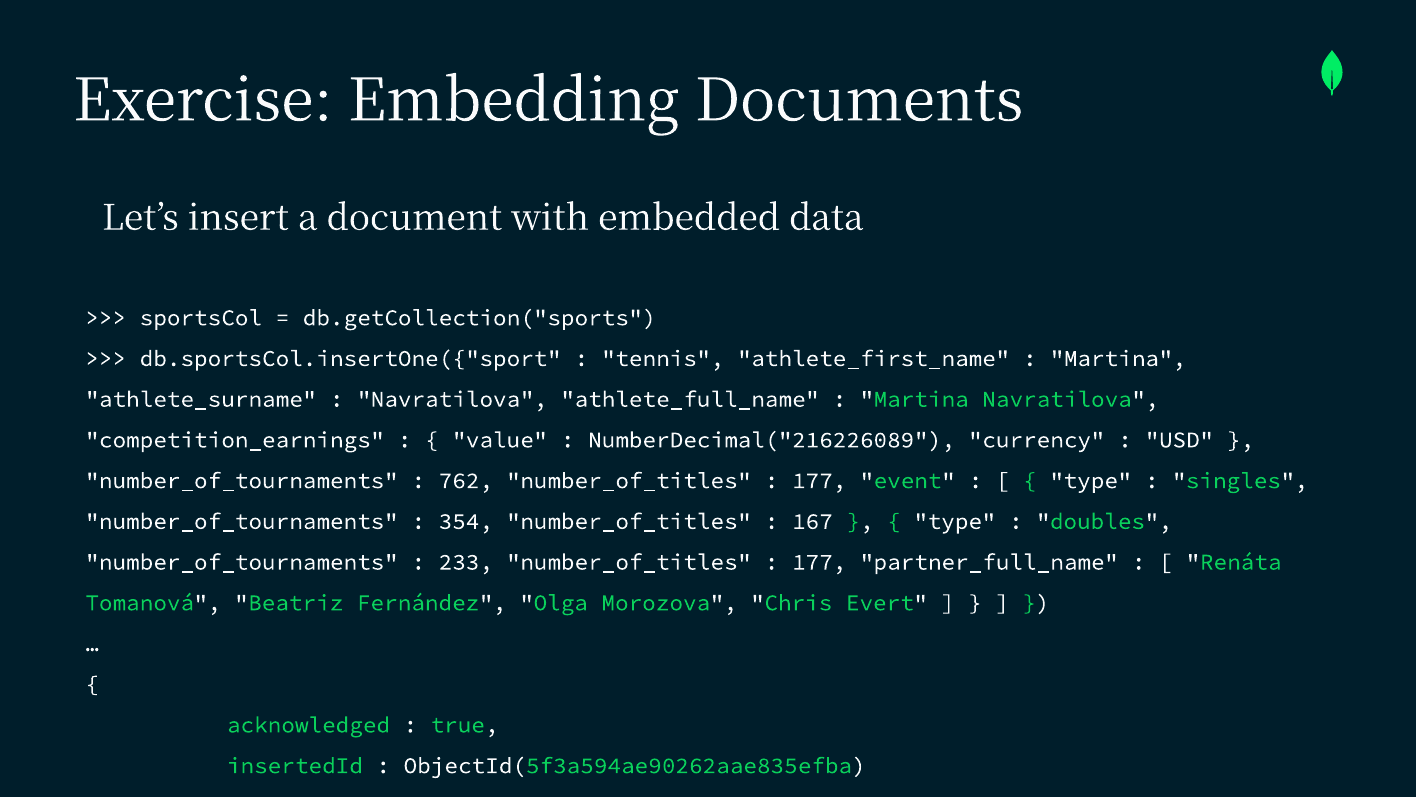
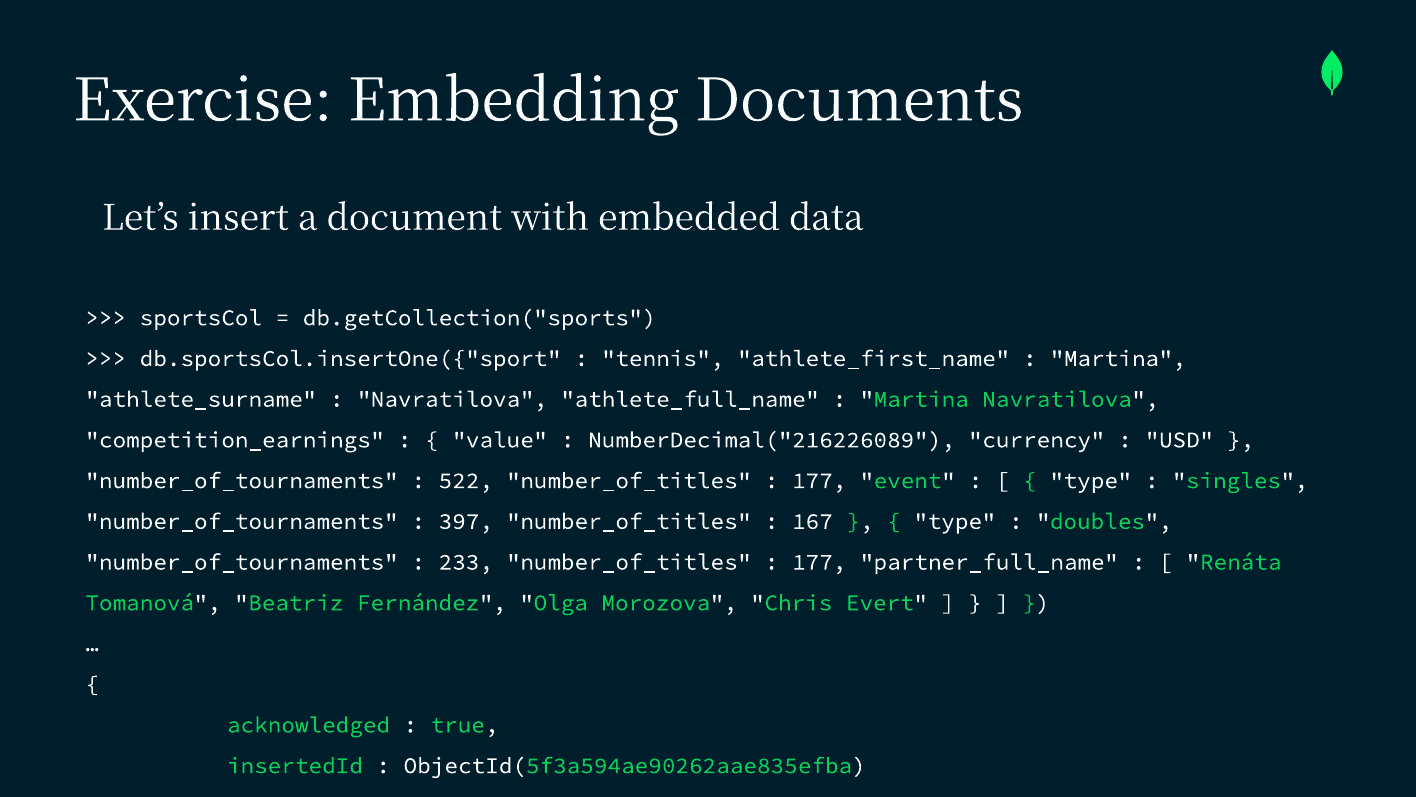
762: 762 -> 522
354: 354 -> 397
